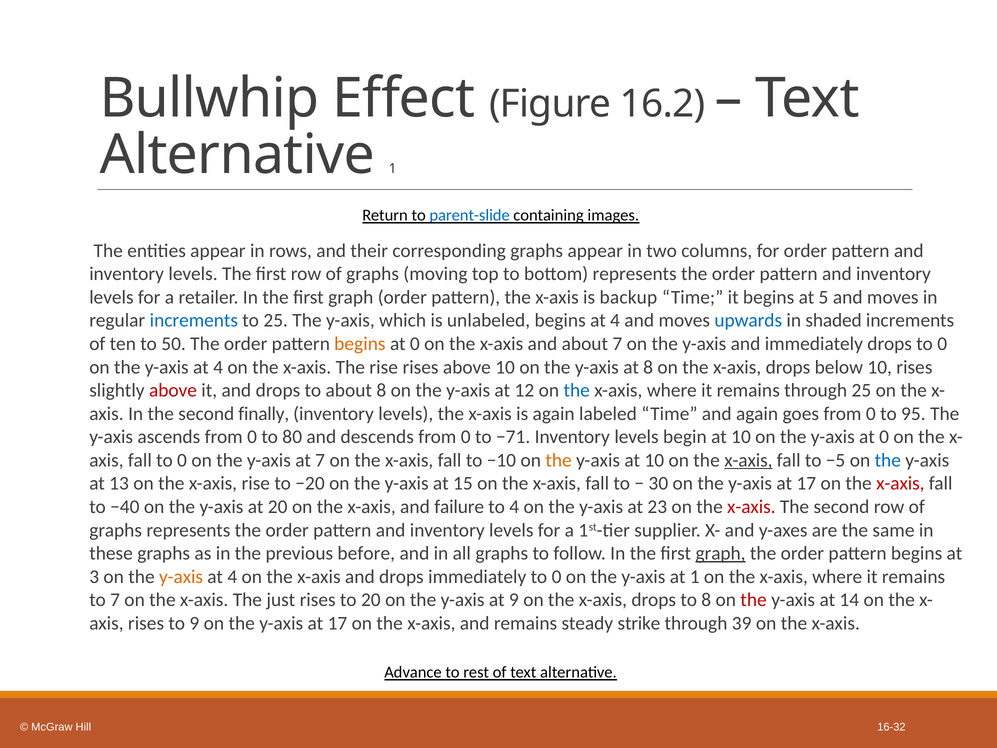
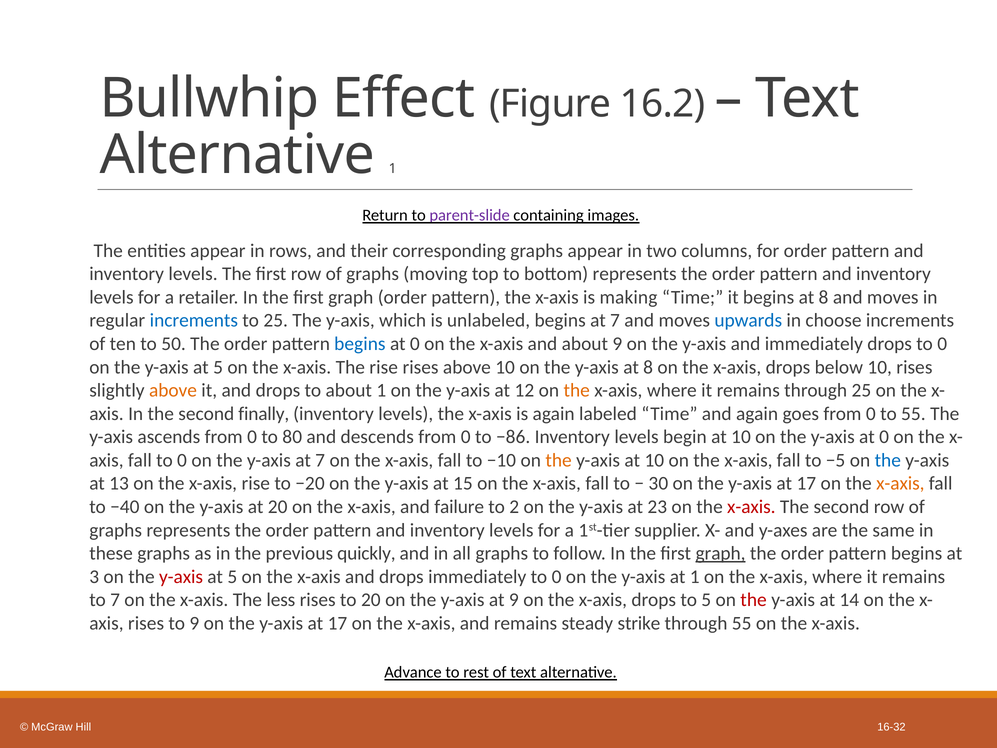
parent-slide colour: blue -> purple
backup: backup -> making
begins at 5: 5 -> 8
begins at 4: 4 -> 7
shaded: shaded -> choose
begins at (360, 344) colour: orange -> blue
about 7: 7 -> 9
4 at (218, 367): 4 -> 5
above at (173, 390) colour: red -> orange
about 8: 8 -> 1
the at (577, 390) colour: blue -> orange
to 95: 95 -> 55
−71: −71 -> −86
x-axis at (748, 460) underline: present -> none
x-axis at (900, 483) colour: red -> orange
to 4: 4 -> 2
before: before -> quickly
y-axis at (181, 576) colour: orange -> red
4 at (232, 576): 4 -> 5
just: just -> less
to 8: 8 -> 5
through 39: 39 -> 55
